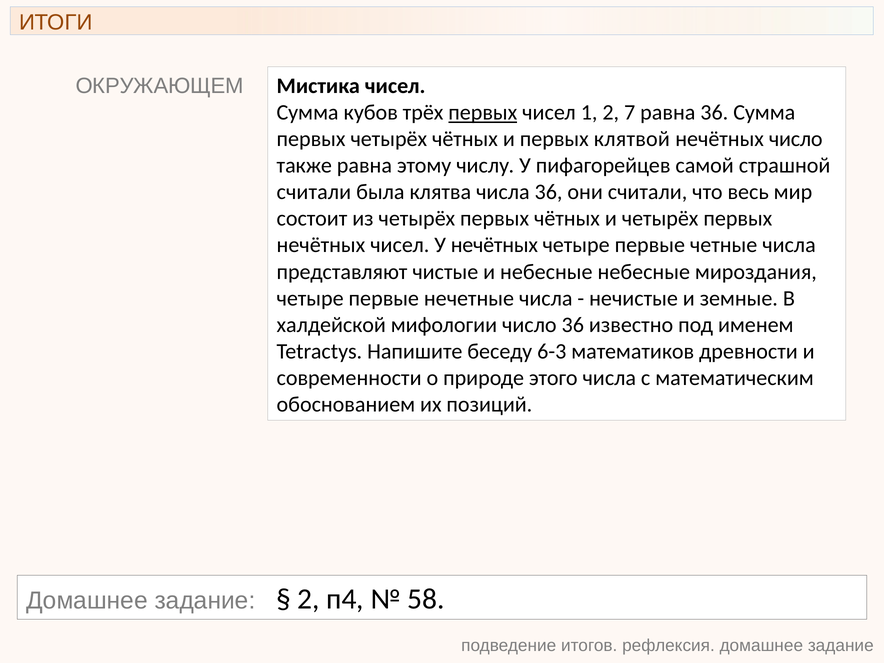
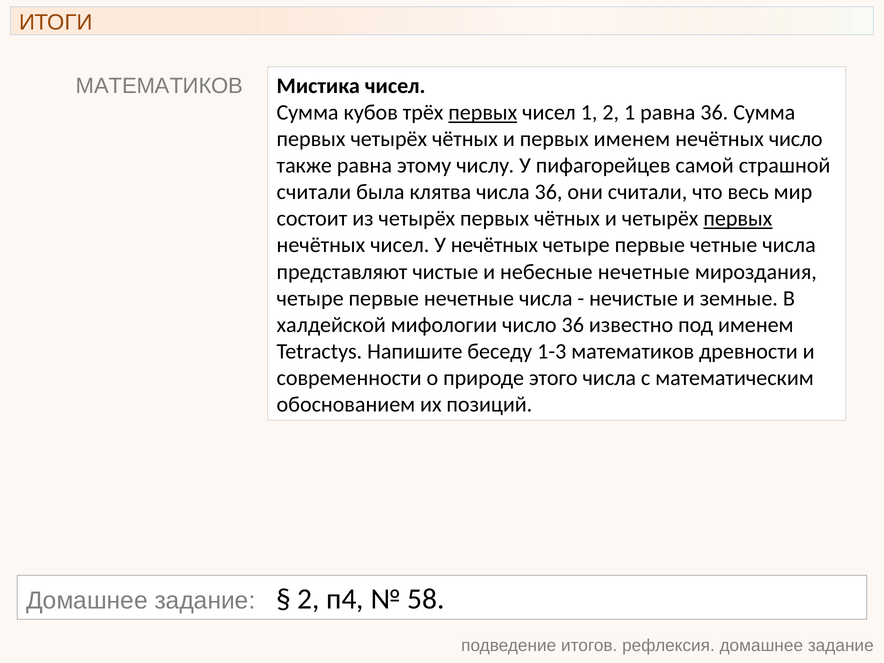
ОКРУЖАЮЩЕМ at (160, 86): ОКРУЖАЮЩЕМ -> МАТЕМАТИКОВ
2 7: 7 -> 1
первых клятвой: клятвой -> именем
первых at (738, 219) underline: none -> present
небесные небесные: небесные -> нечетные
6-3: 6-3 -> 1-3
